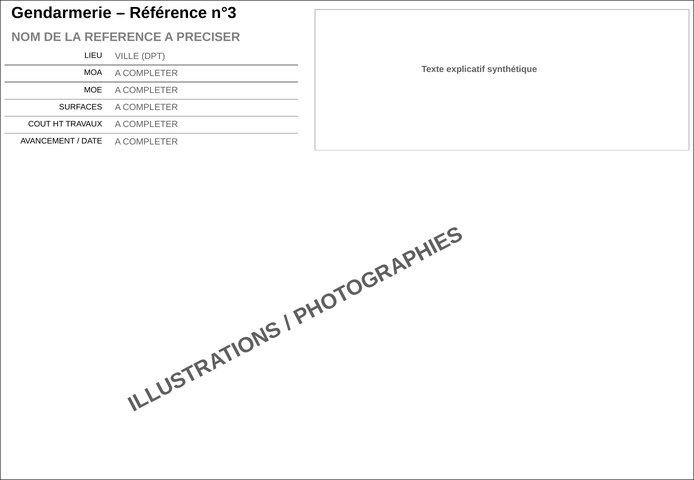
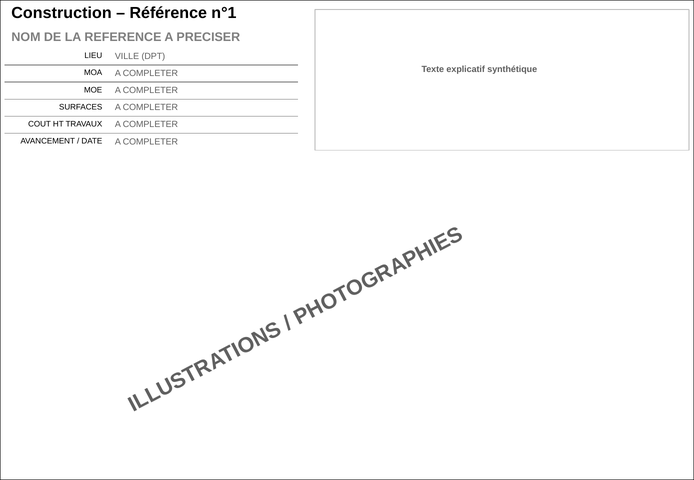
Gendarmerie: Gendarmerie -> Construction
n°3: n°3 -> n°1
